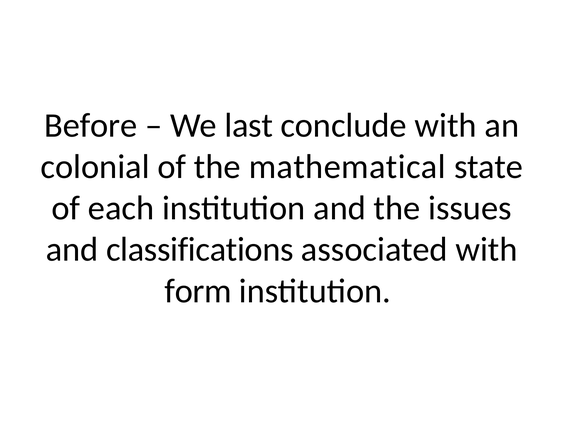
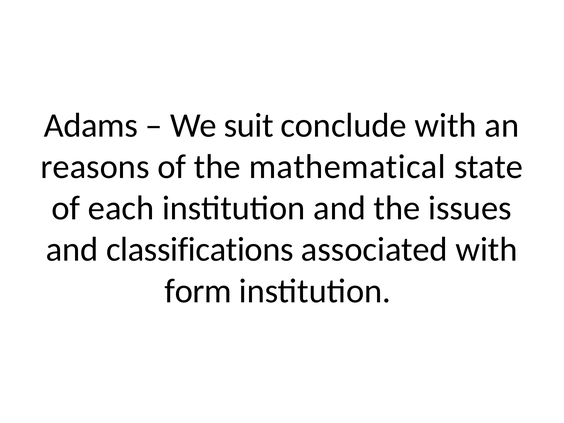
Before: Before -> Adams
last: last -> suit
colonial: colonial -> reasons
